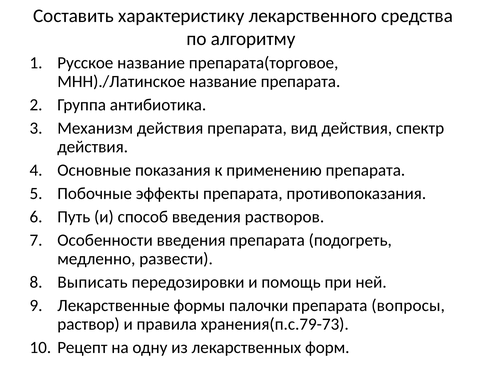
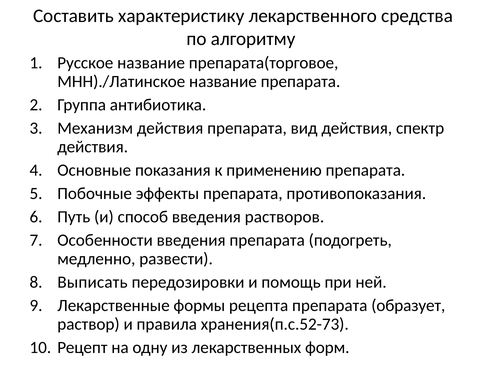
палочки: палочки -> рецепта
вопросы: вопросы -> образует
хранения(п.с.79-73: хранения(п.с.79-73 -> хранения(п.с.52-73
